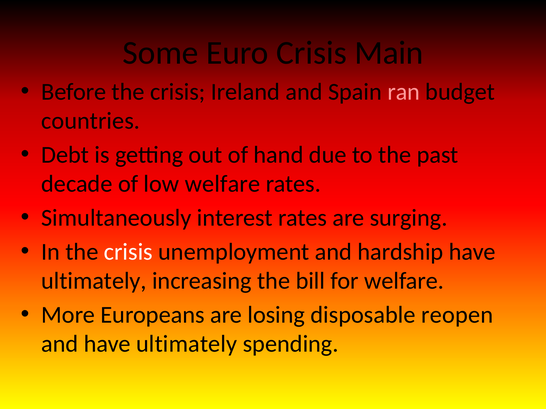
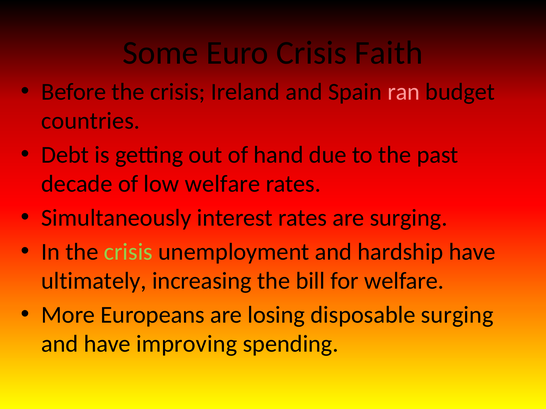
Main: Main -> Faith
crisis at (128, 252) colour: white -> light green
disposable reopen: reopen -> surging
and have ultimately: ultimately -> improving
